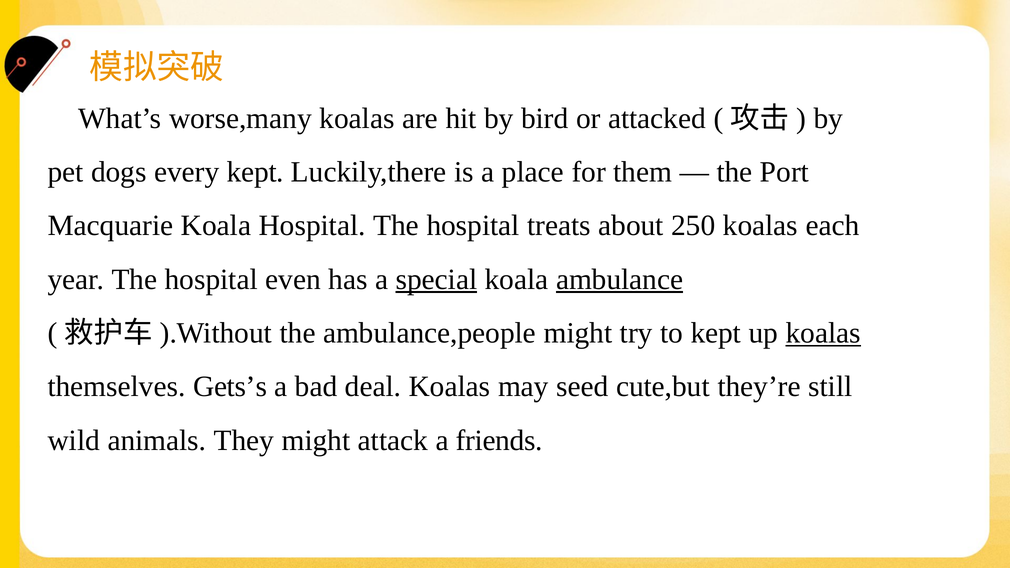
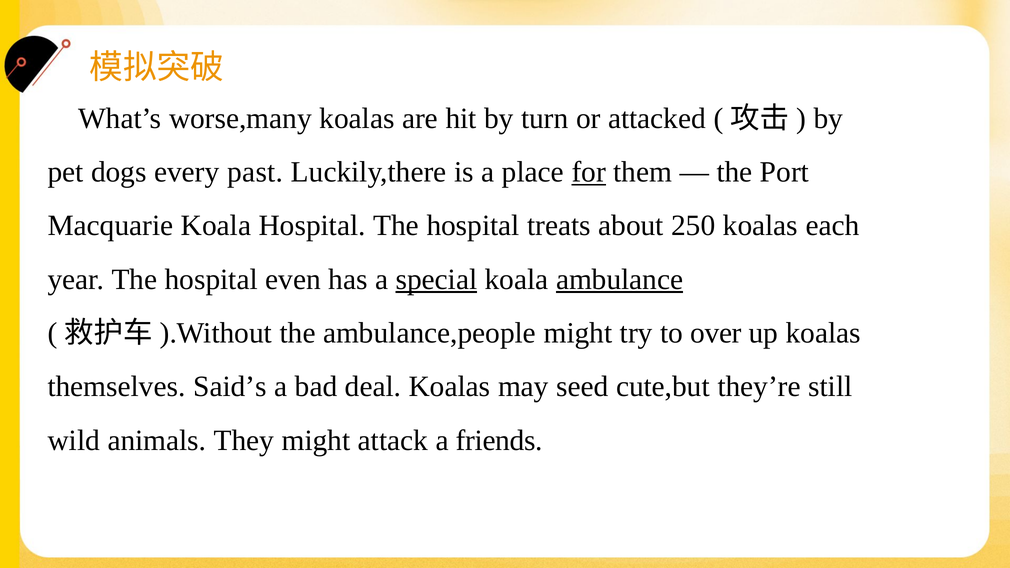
bird: bird -> turn
every kept: kept -> past
for underline: none -> present
to kept: kept -> over
koalas at (823, 333) underline: present -> none
Gets’s: Gets’s -> Said’s
